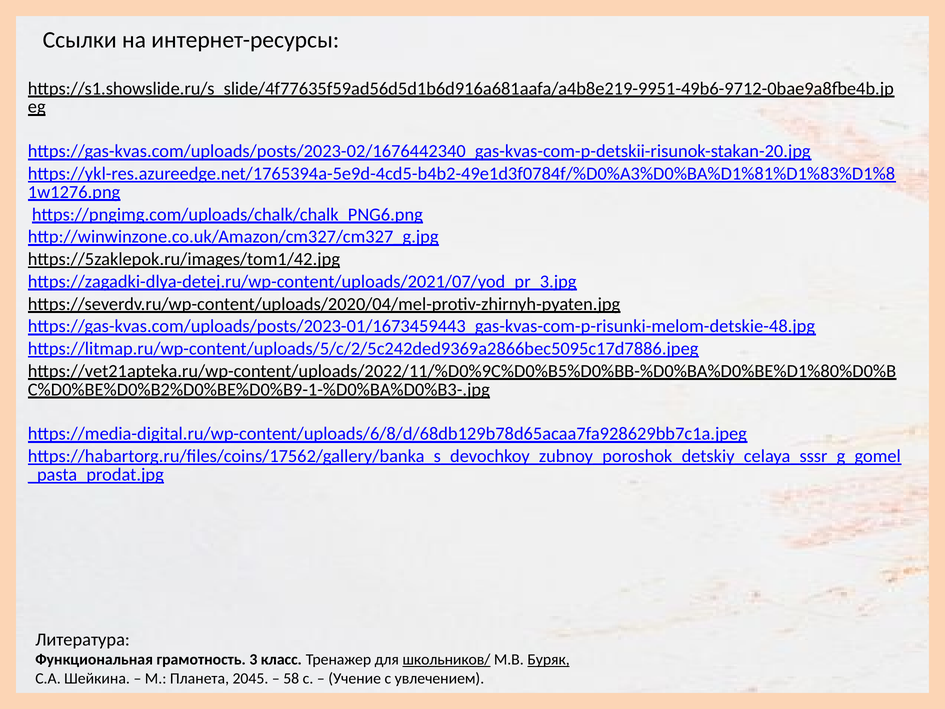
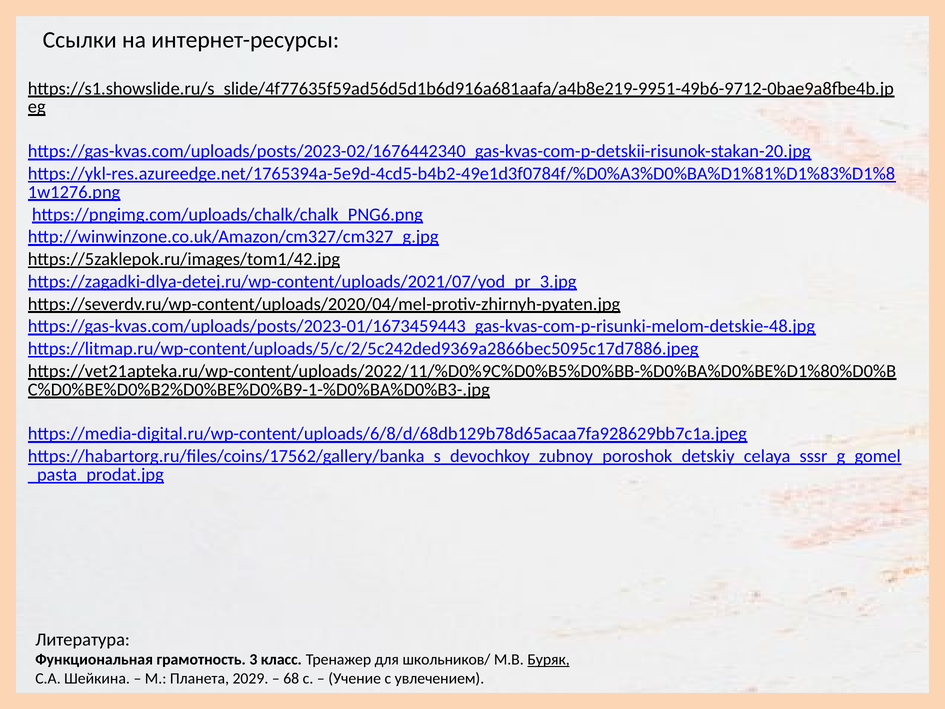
школьников/ underline: present -> none
2045: 2045 -> 2029
58: 58 -> 68
